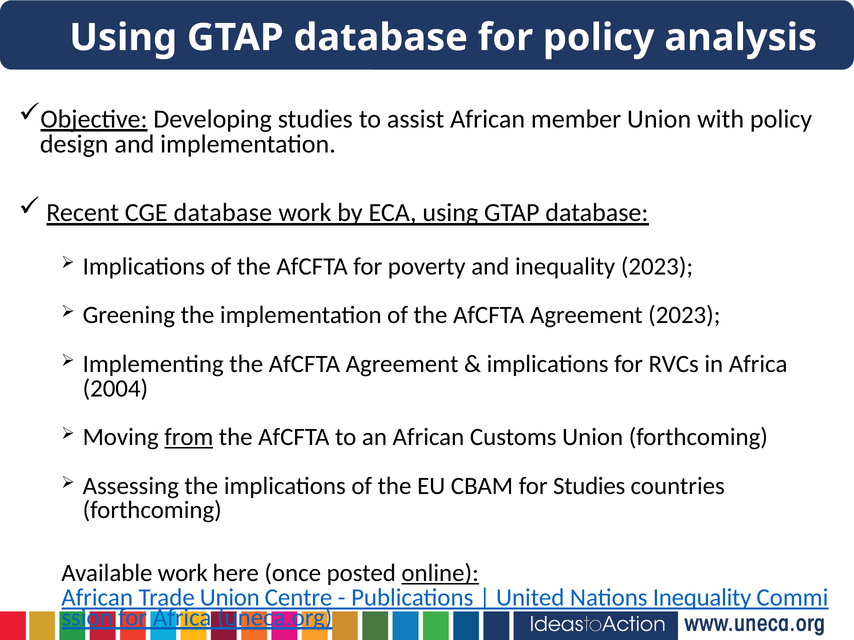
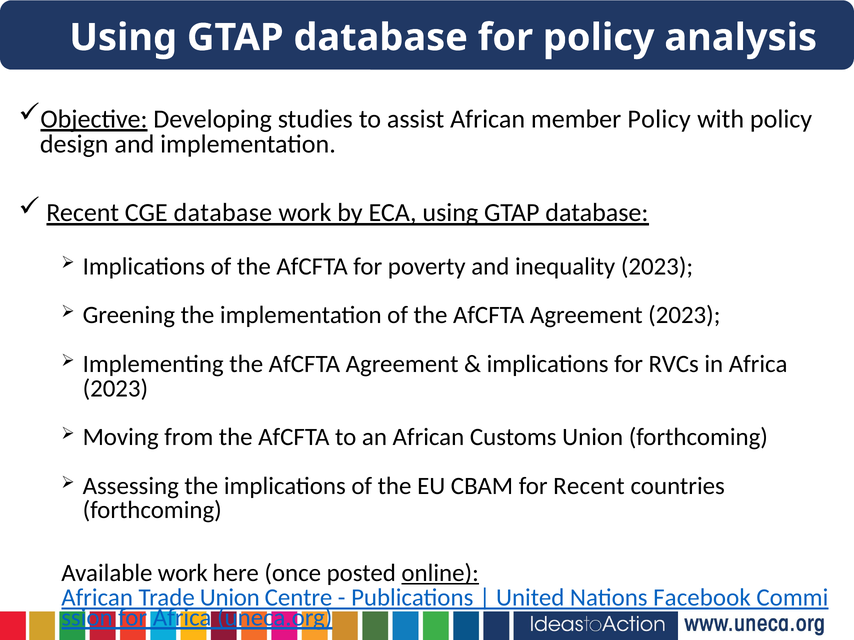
member Union: Union -> Policy
2004 at (115, 389): 2004 -> 2023
from underline: present -> none
for Studies: Studies -> Recent
Nations Inequality: Inequality -> Facebook
